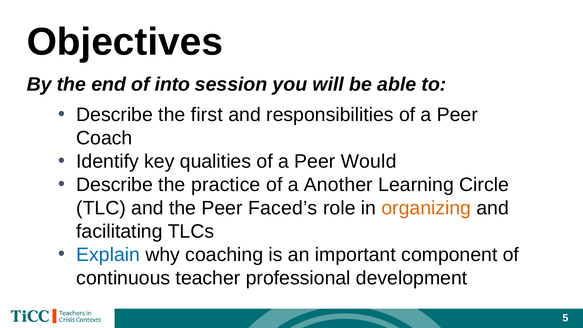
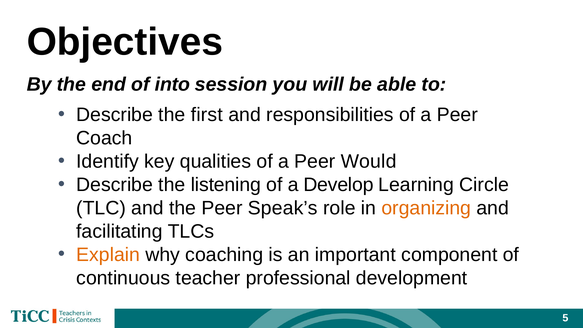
practice: practice -> listening
Another: Another -> Develop
Faced’s: Faced’s -> Speak’s
Explain colour: blue -> orange
